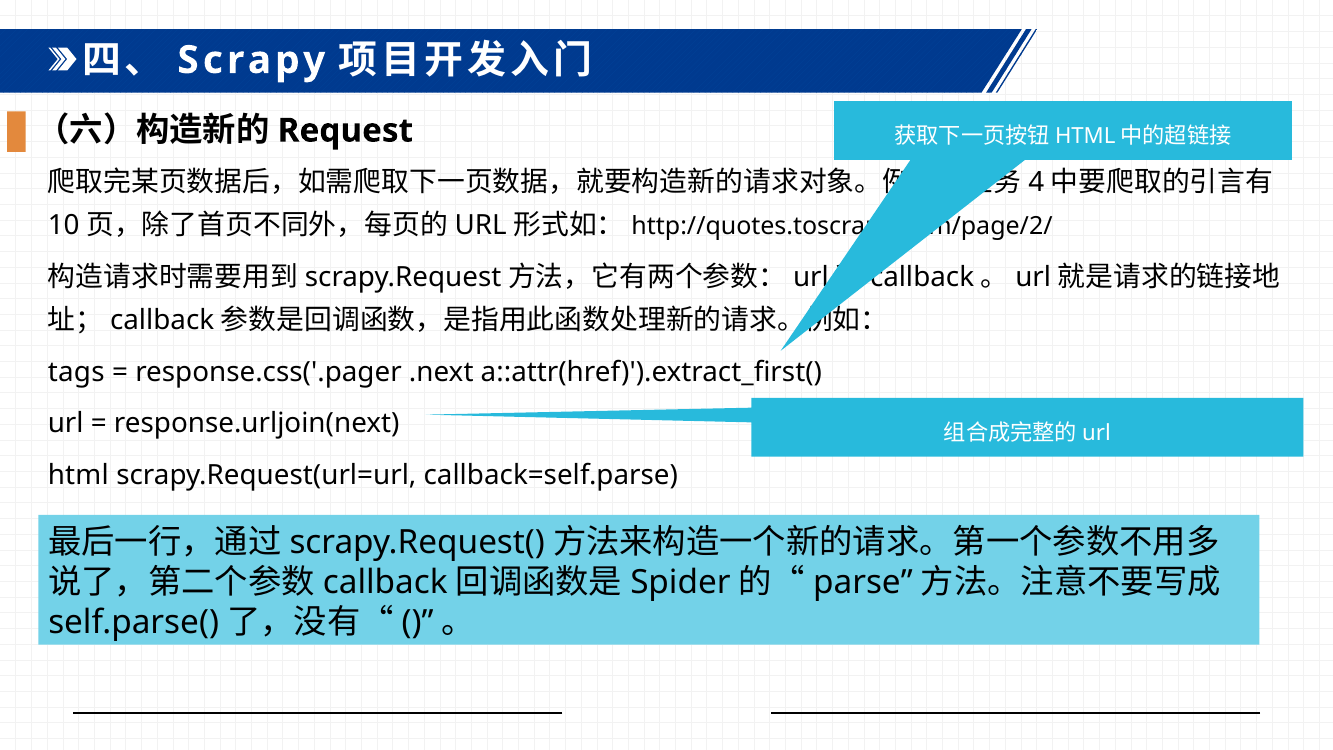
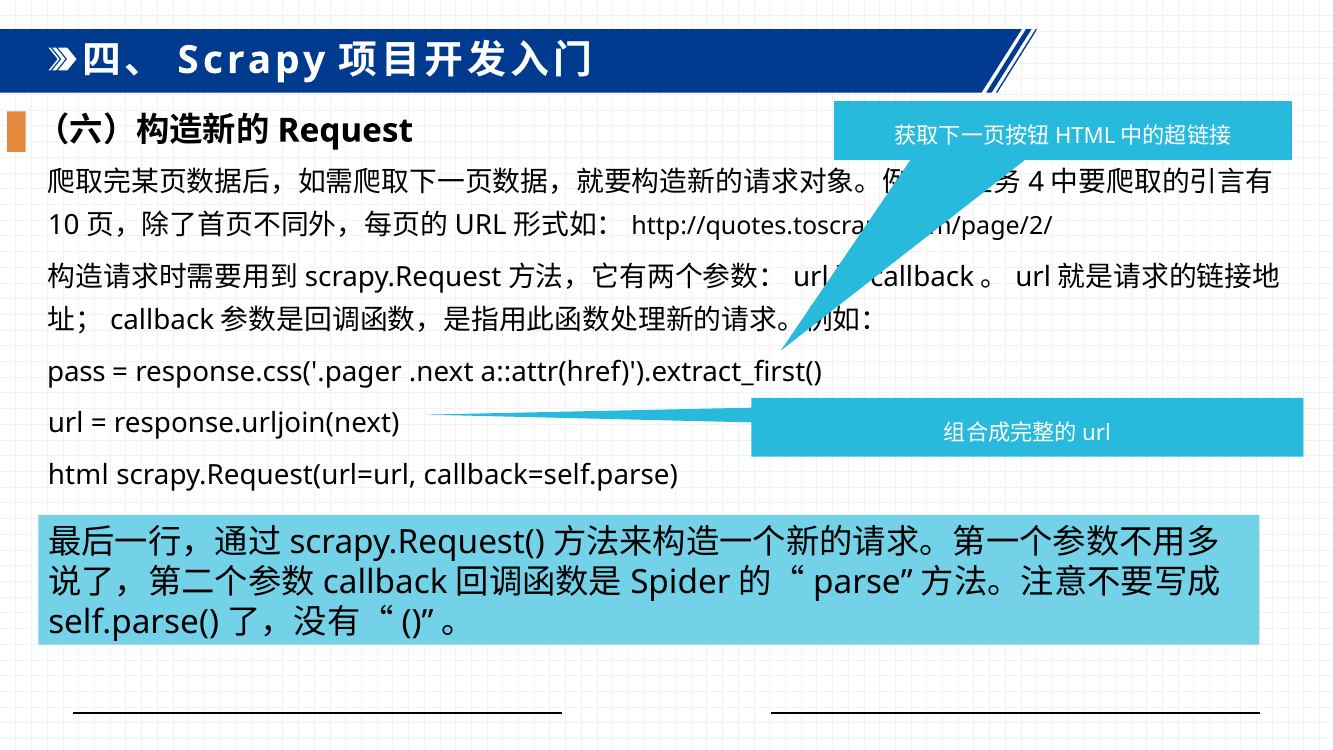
tags: tags -> pass
